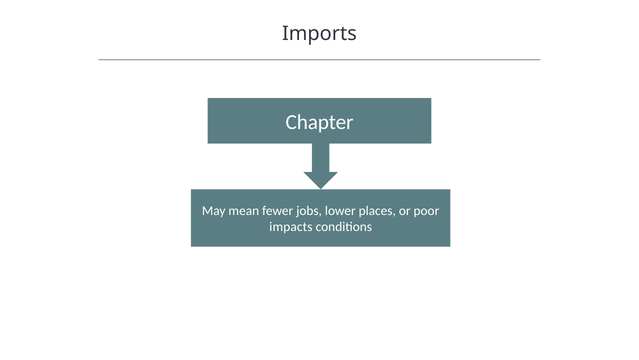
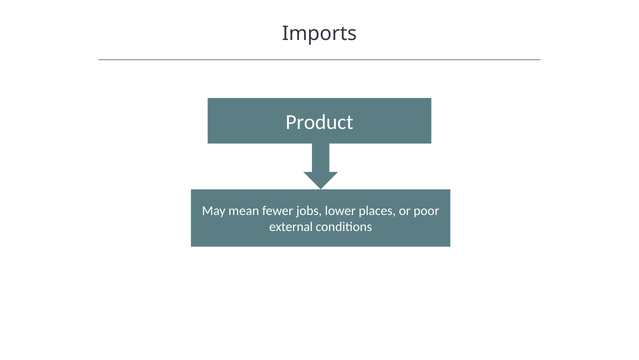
Chapter: Chapter -> Product
impacts: impacts -> external
